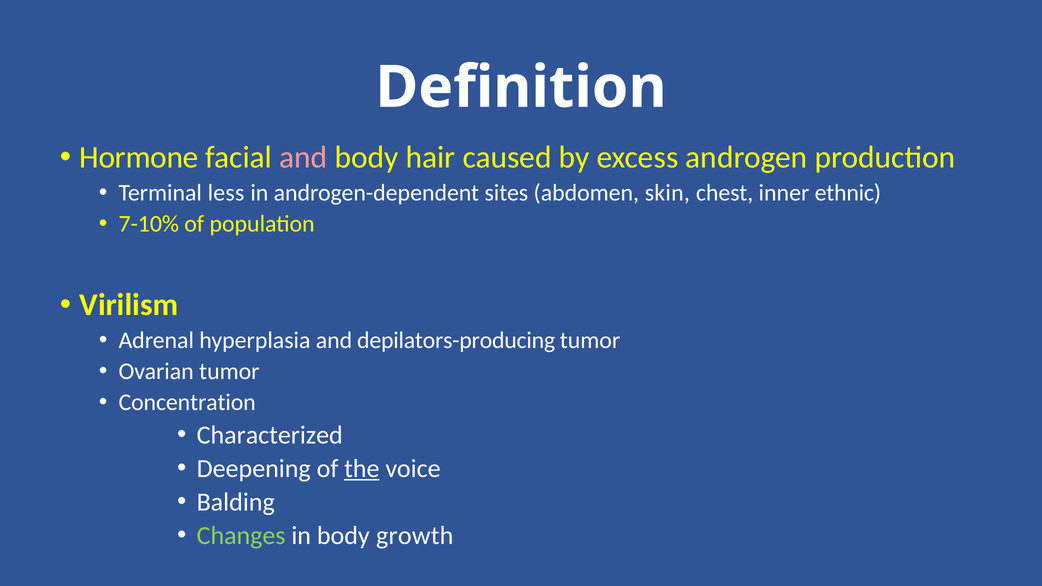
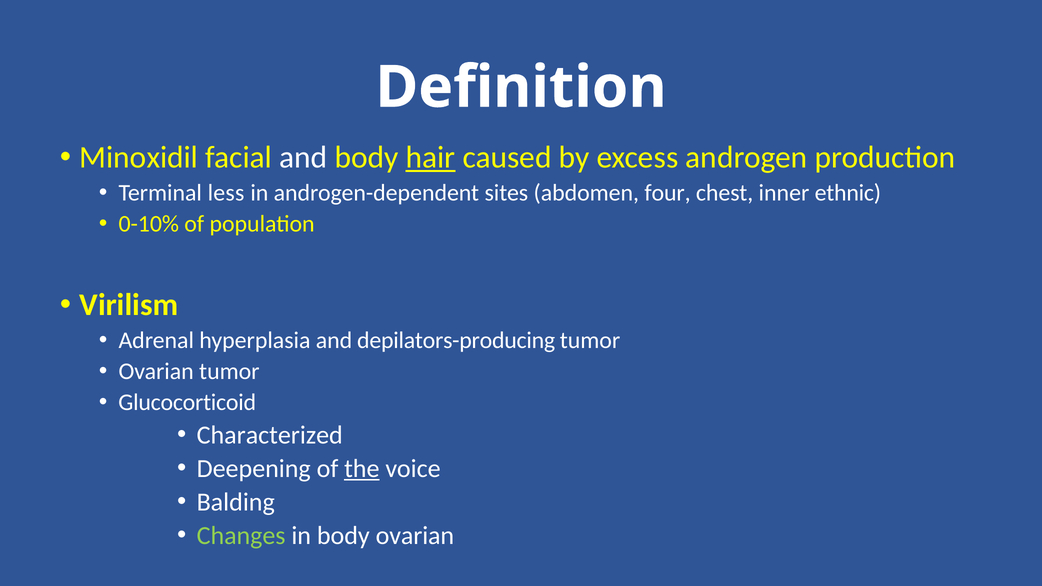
Hormone: Hormone -> Minoxidil
and at (303, 157) colour: pink -> white
hair underline: none -> present
skin: skin -> four
7-10%: 7-10% -> 0-10%
Concentration: Concentration -> Glucocorticoid
body growth: growth -> ovarian
